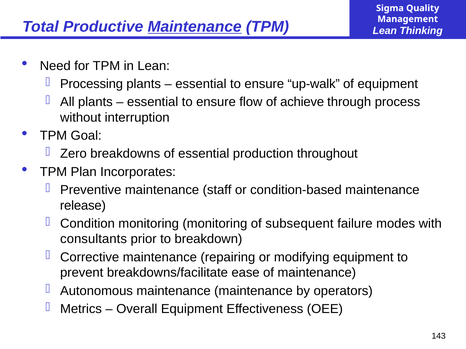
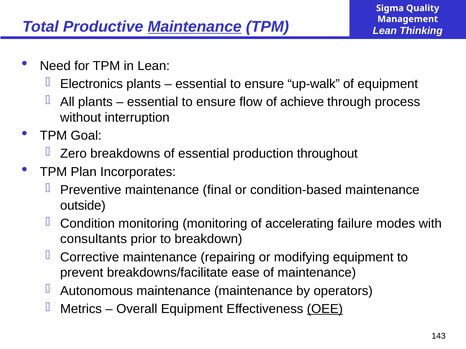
Processing: Processing -> Electronics
staff: staff -> final
release: release -> outside
subsequent: subsequent -> accelerating
OEE underline: none -> present
